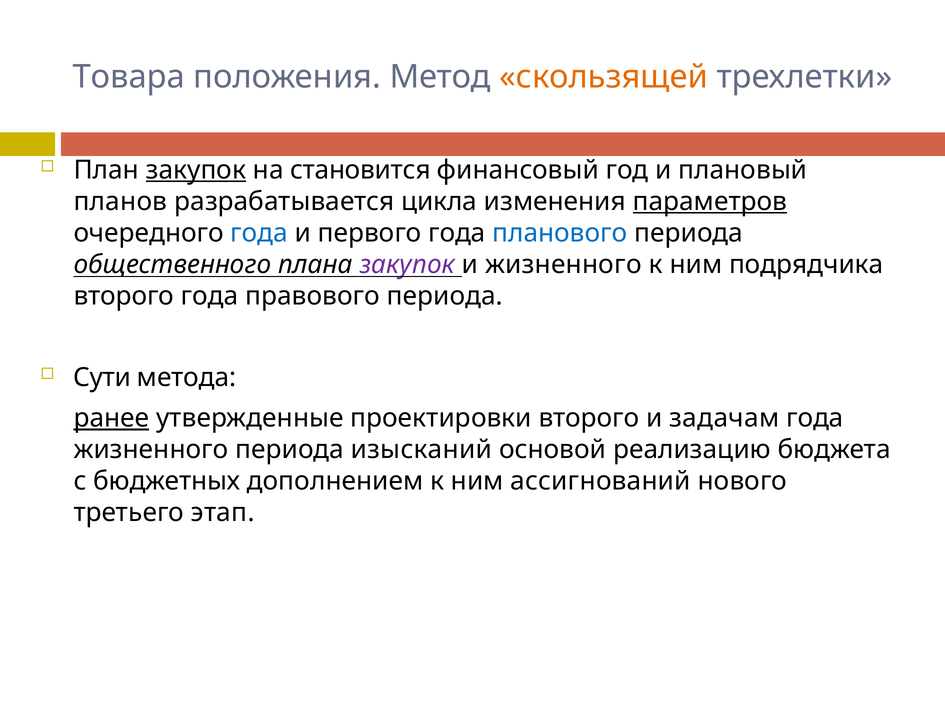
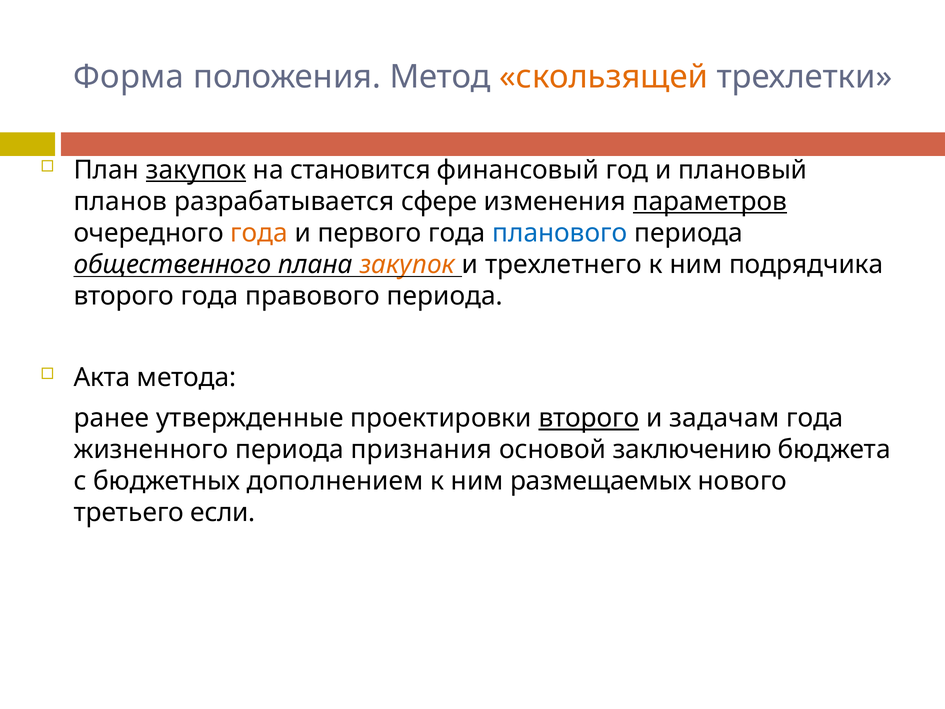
Товара: Товара -> Форма
цикла: цикла -> сфере
года at (259, 233) colour: blue -> orange
закупок at (407, 264) colour: purple -> orange
и жизненного: жизненного -> трехлетнего
Сути: Сути -> Акта
ранее underline: present -> none
второго at (589, 418) underline: none -> present
изысканий: изысканий -> признания
реализацию: реализацию -> заключению
ассигнований: ассигнований -> размещаемых
этап: этап -> если
